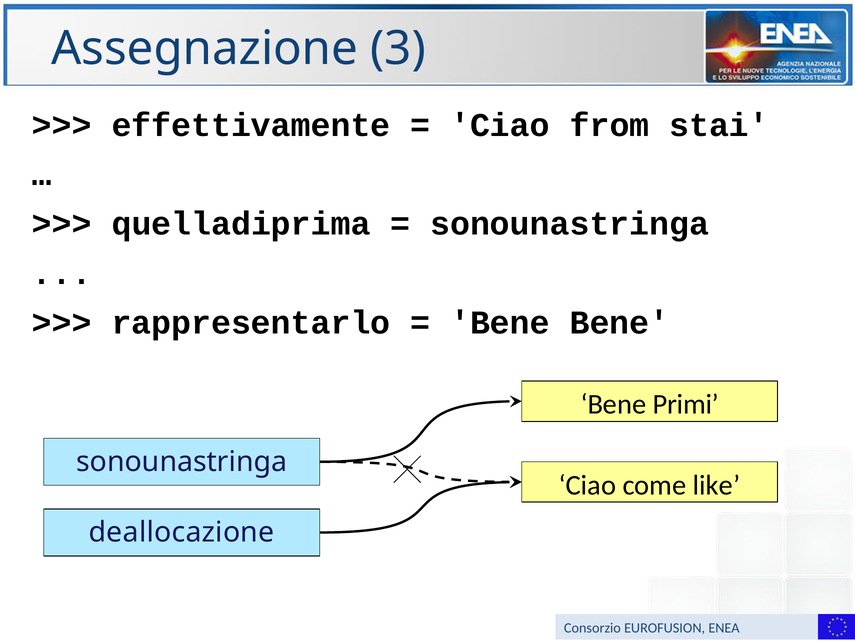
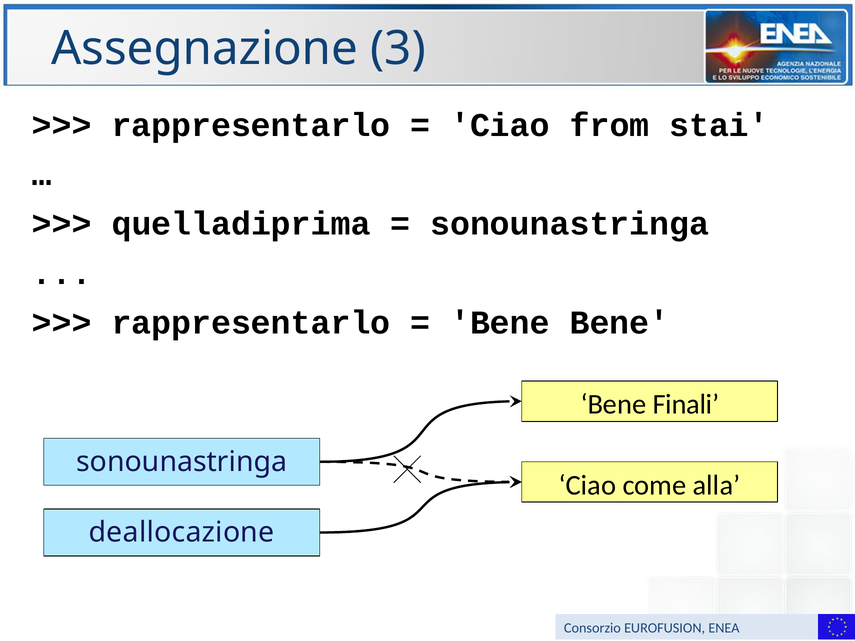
effettivamente at (251, 125): effettivamente -> rappresentarlo
Primi: Primi -> Finali
like: like -> alla
